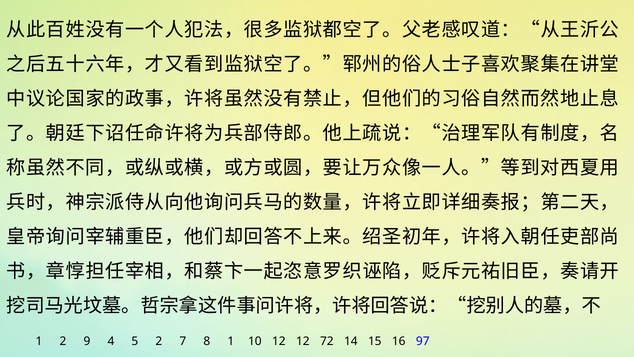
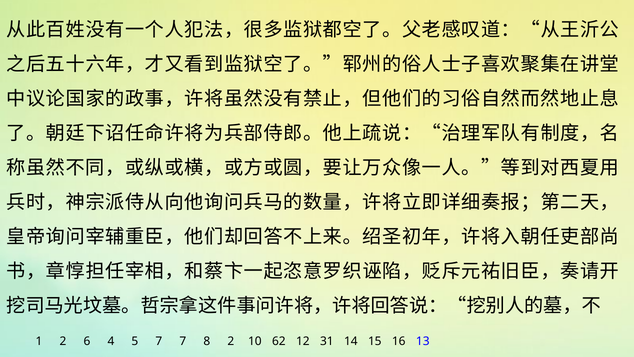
9: 9 -> 6
5 2: 2 -> 7
8 1: 1 -> 2
10 12: 12 -> 62
72: 72 -> 31
97: 97 -> 13
